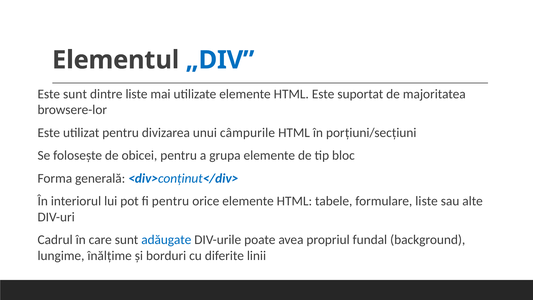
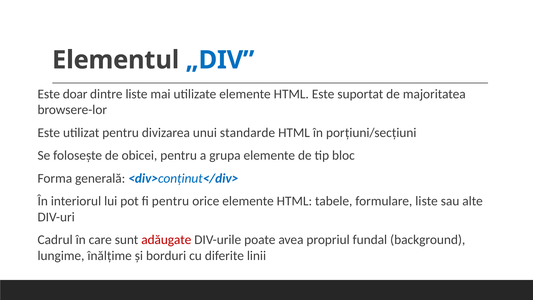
Este sunt: sunt -> doar
câmpurile: câmpurile -> standarde
adăugate colour: blue -> red
